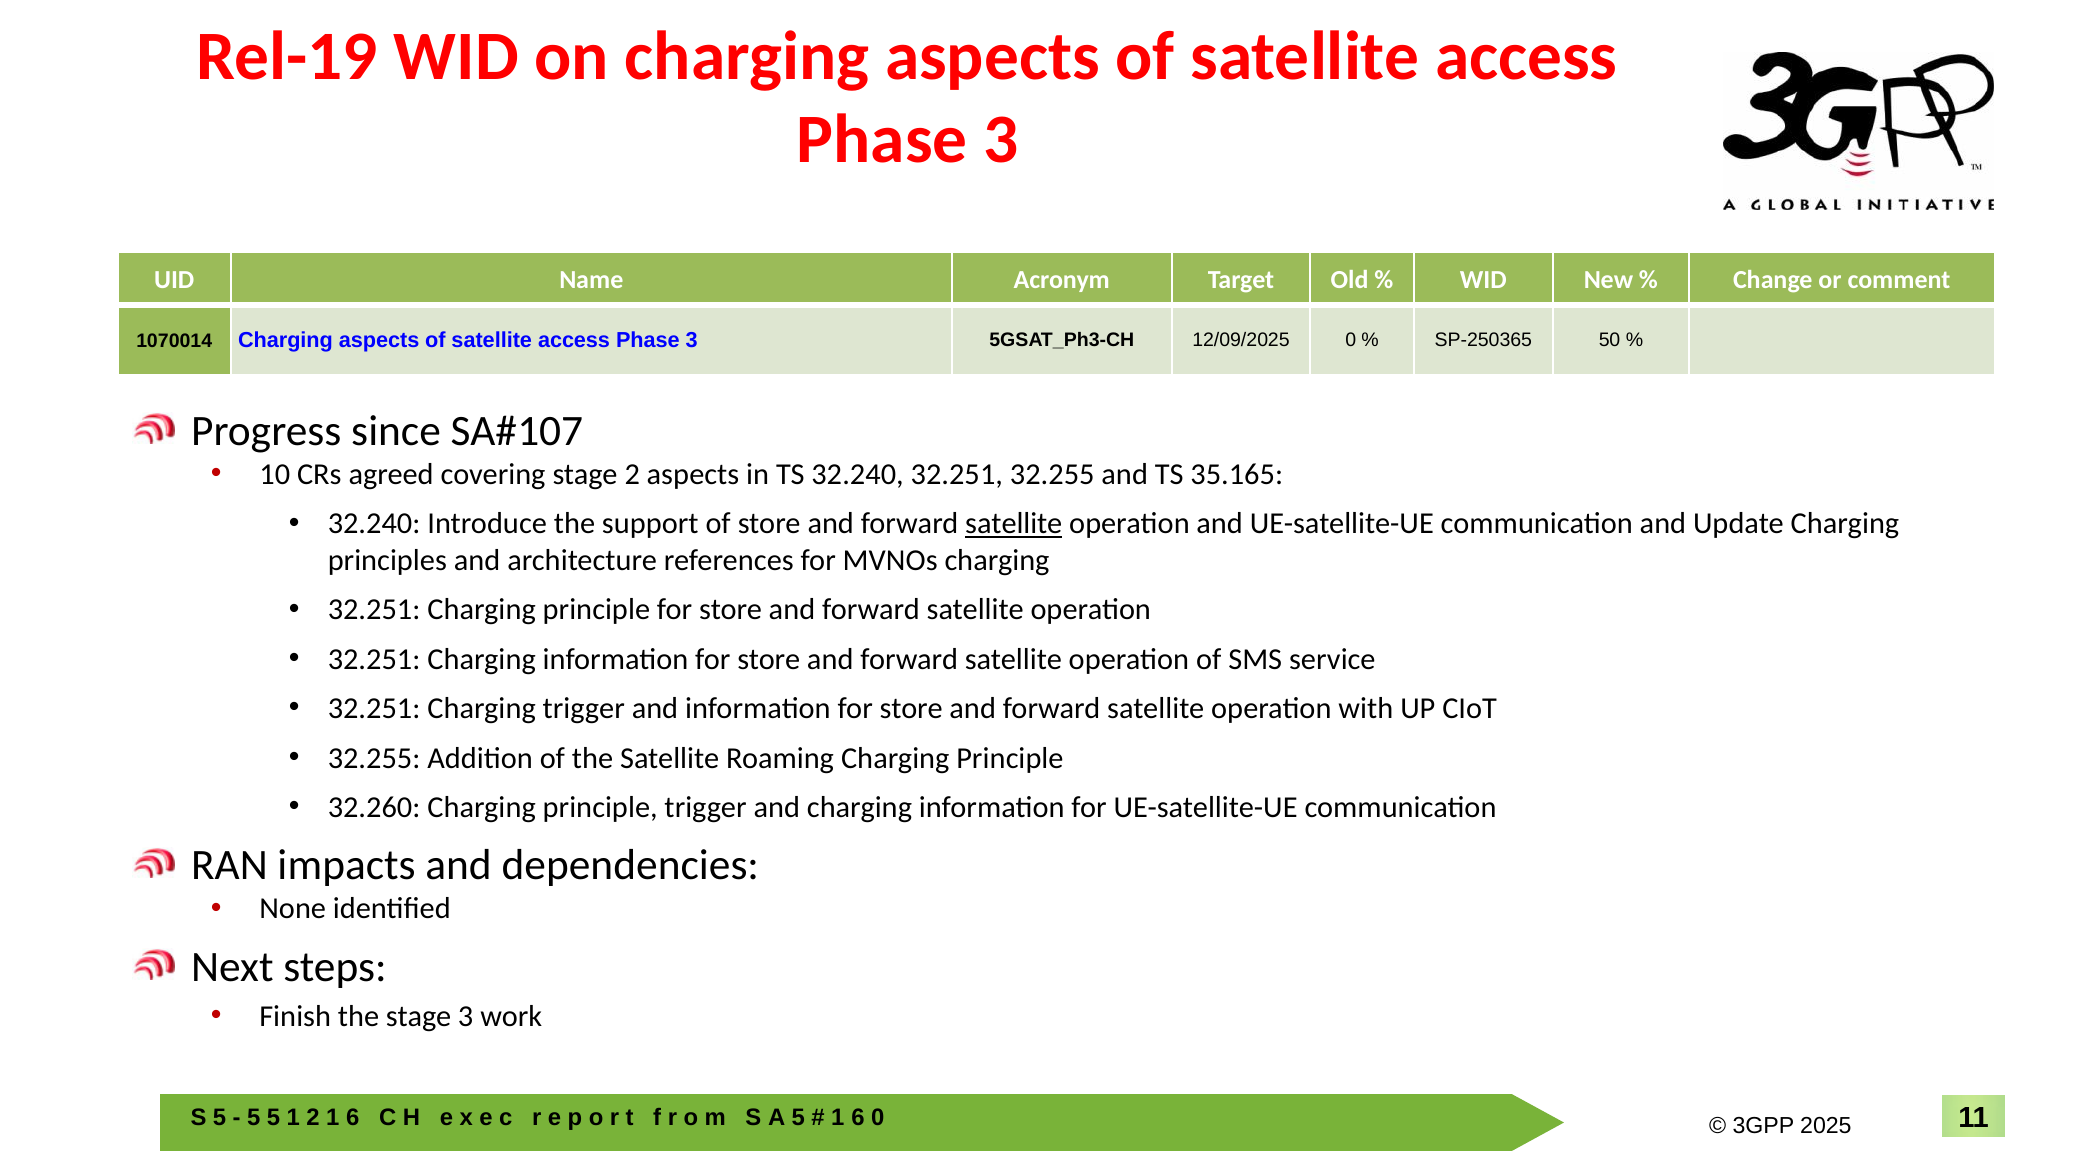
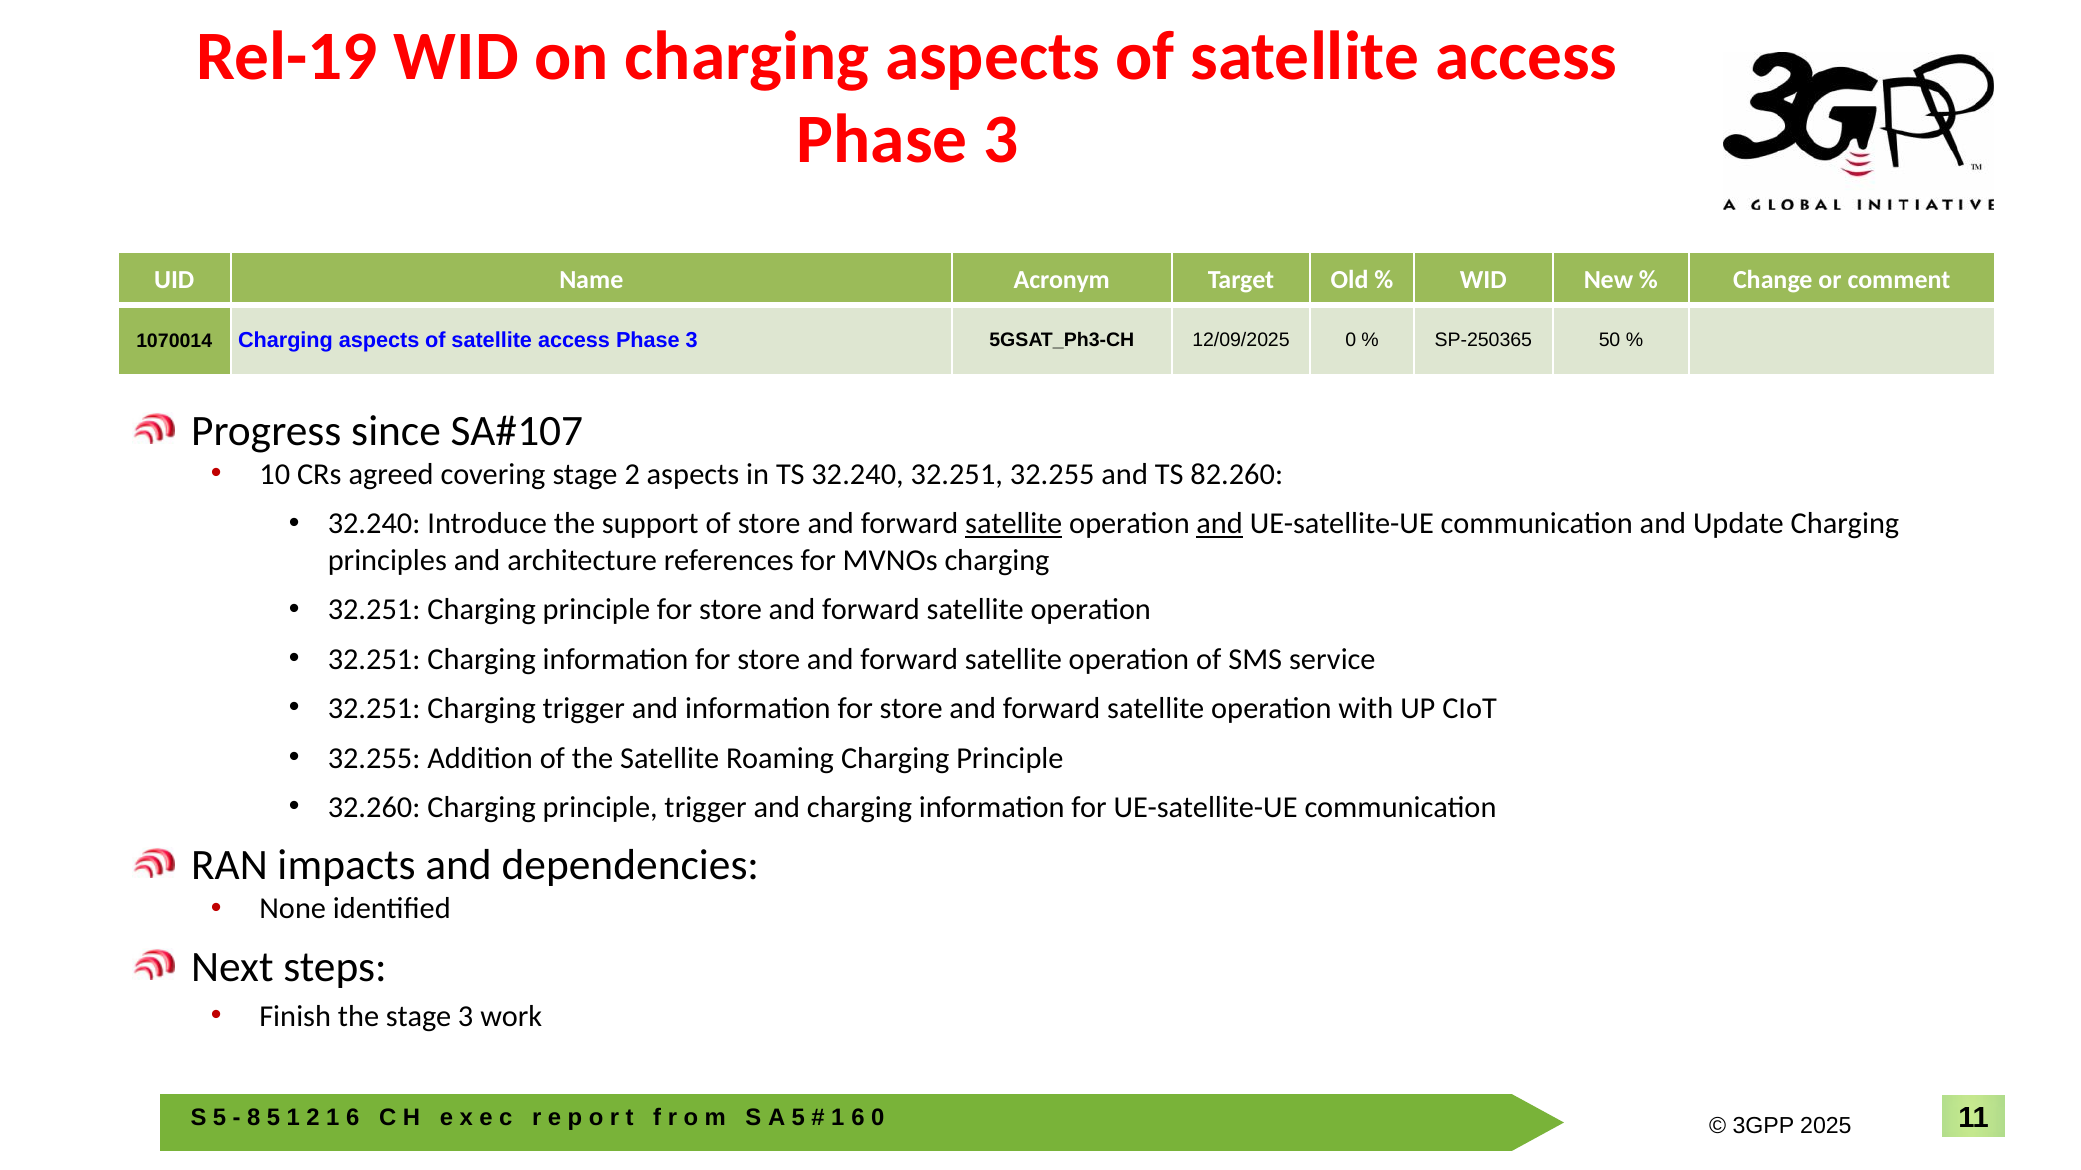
35.165: 35.165 -> 82.260
and at (1220, 524) underline: none -> present
5 at (254, 1118): 5 -> 8
